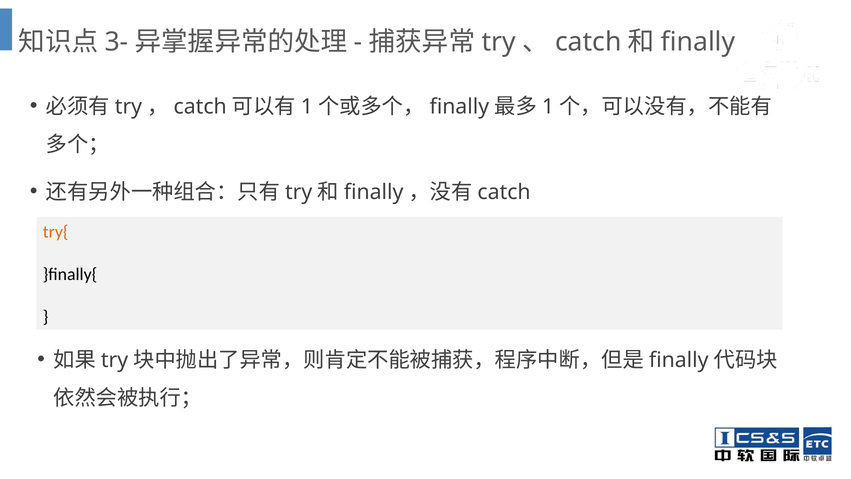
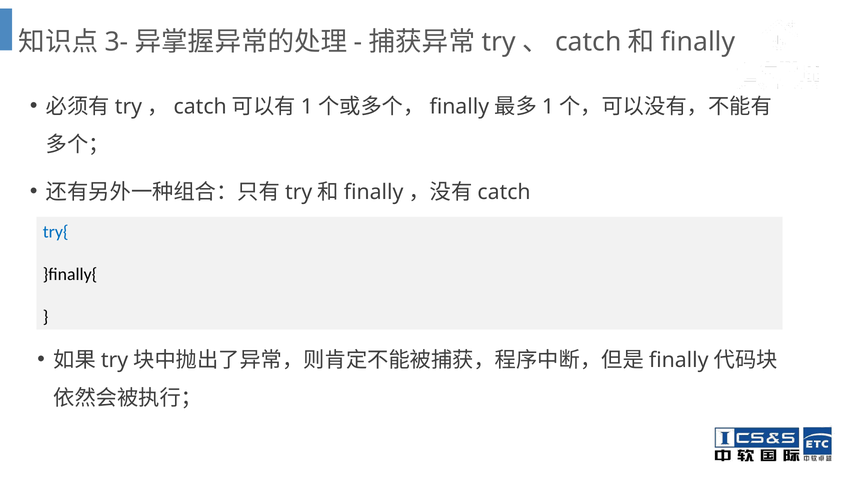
try{ colour: orange -> blue
